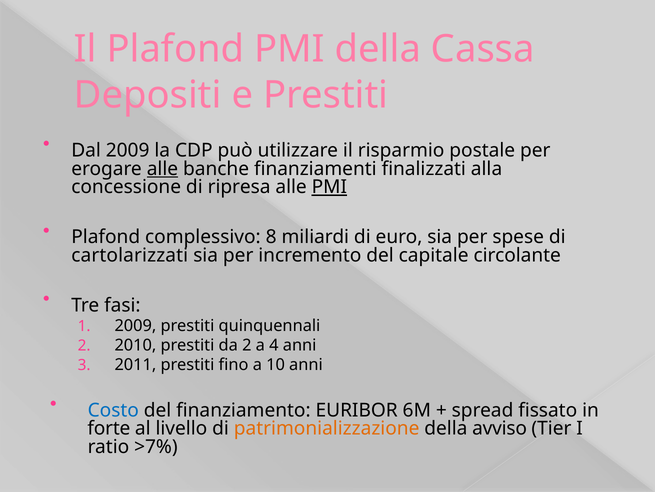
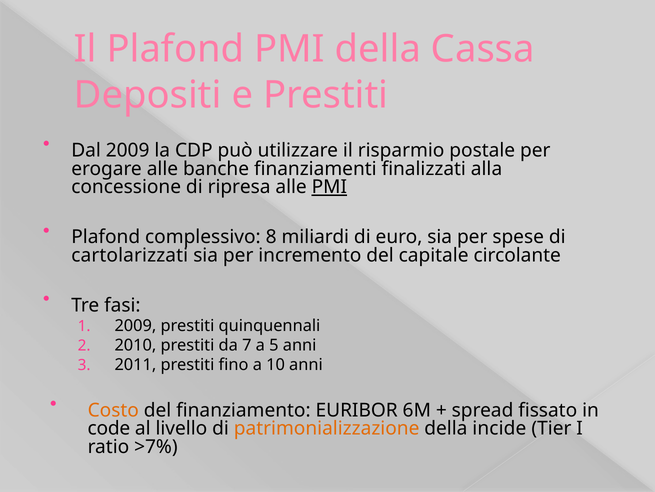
alle at (162, 168) underline: present -> none
da 2: 2 -> 7
4: 4 -> 5
Costo colour: blue -> orange
forte: forte -> code
avviso: avviso -> incide
